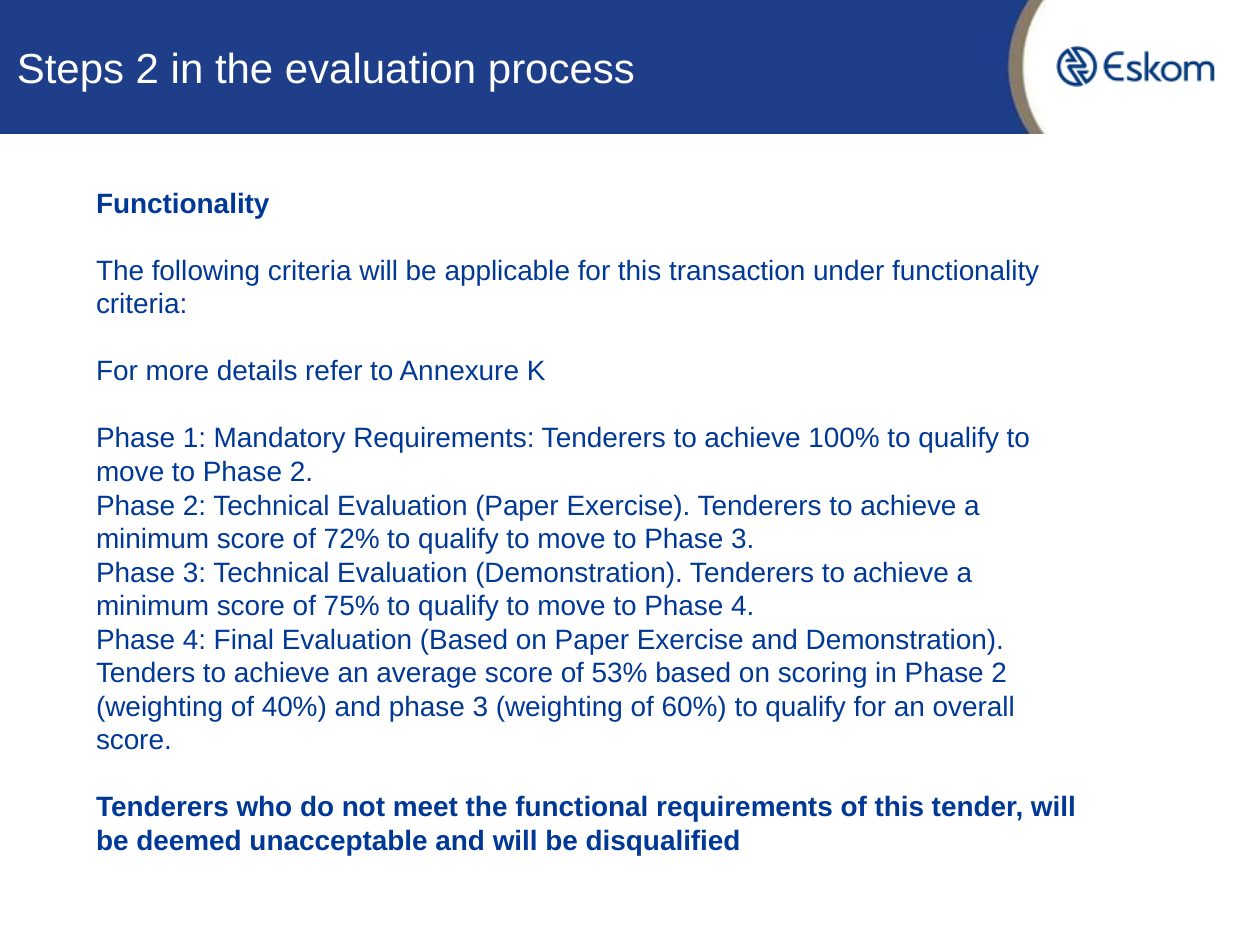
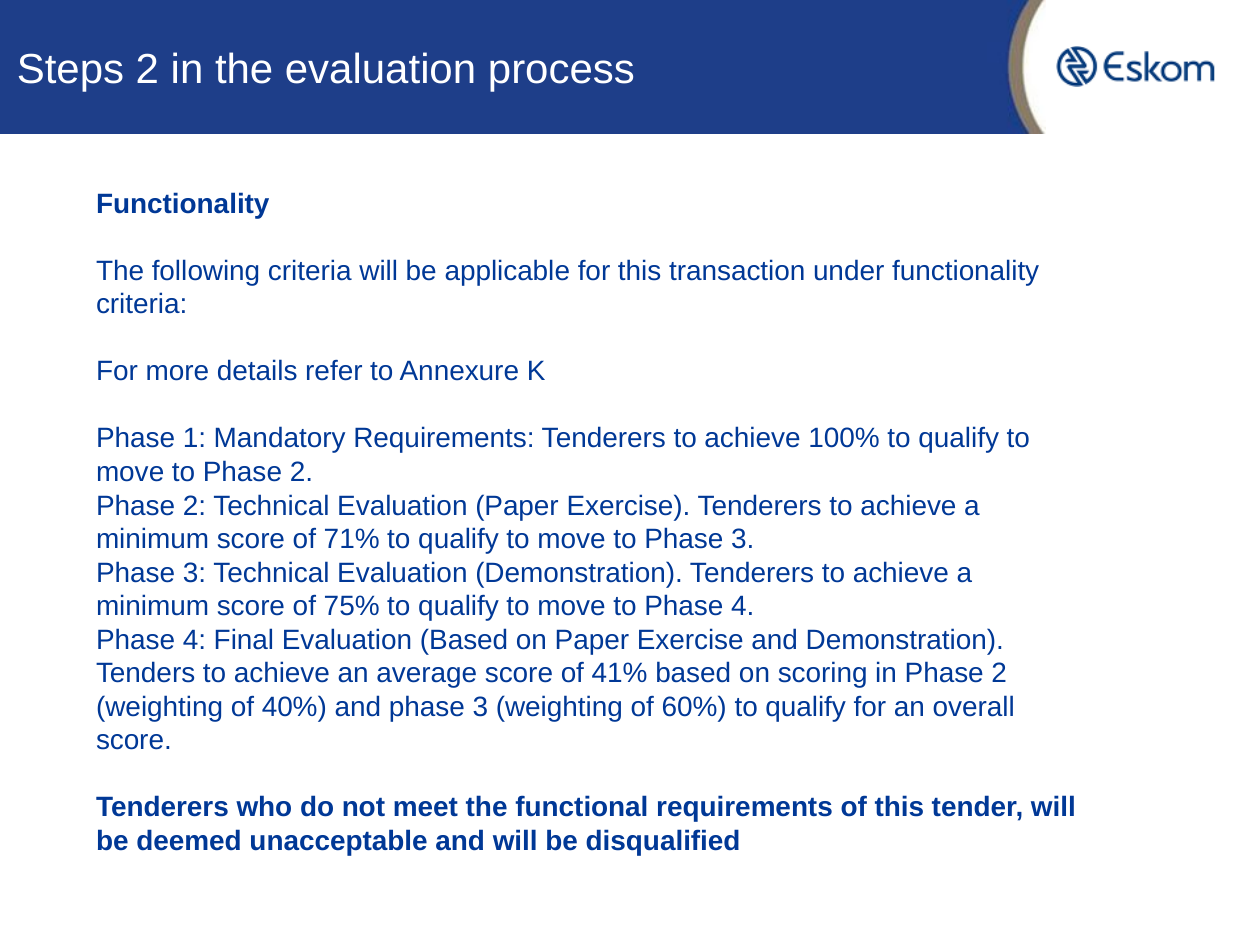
72%: 72% -> 71%
53%: 53% -> 41%
